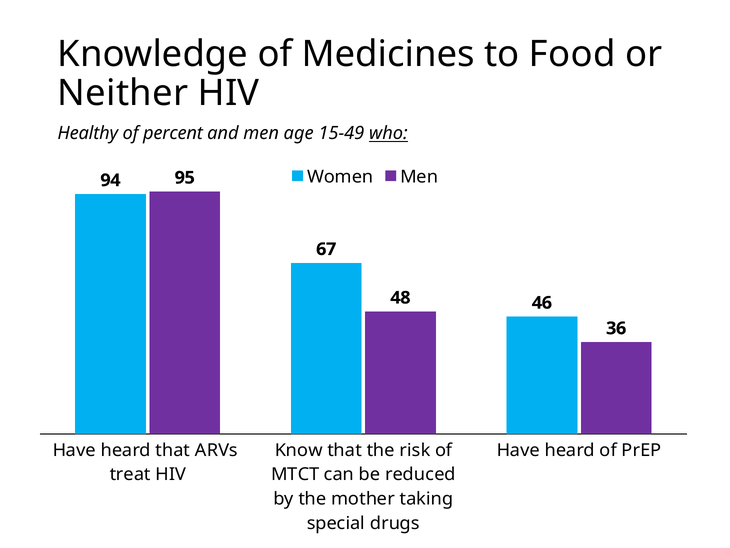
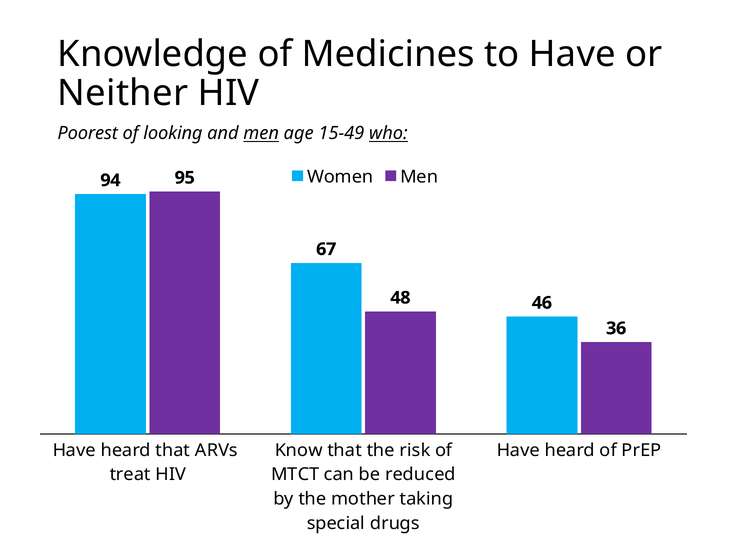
to Food: Food -> Have
Healthy: Healthy -> Poorest
percent: percent -> looking
men at (261, 133) underline: none -> present
